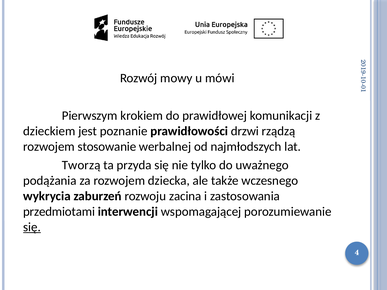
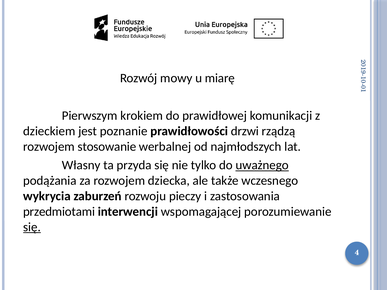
mówi: mówi -> miarę
Tworzą: Tworzą -> Własny
uważnego underline: none -> present
zacina: zacina -> pieczy
